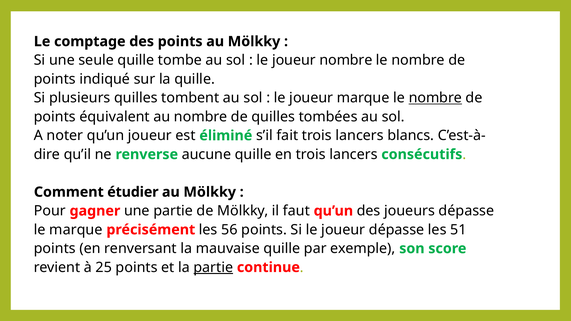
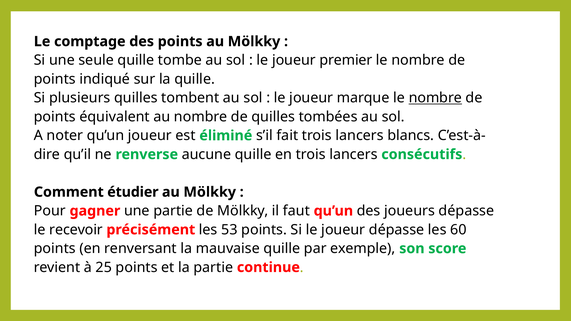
joueur nombre: nombre -> premier
le marque: marque -> recevoir
56: 56 -> 53
51: 51 -> 60
partie at (213, 267) underline: present -> none
